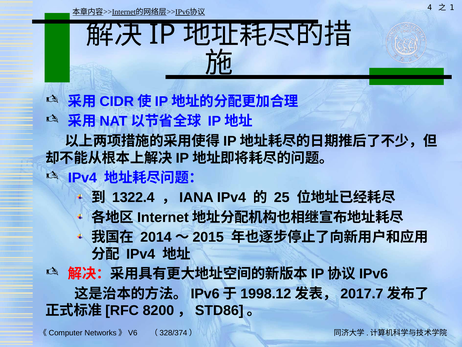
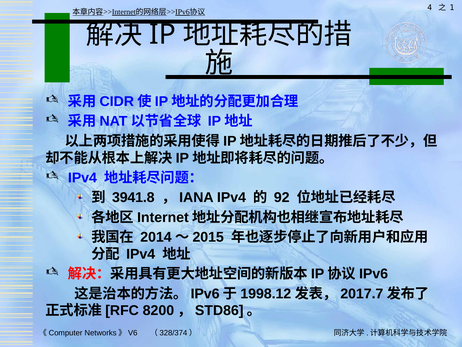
1322.4: 1322.4 -> 3941.8
25: 25 -> 92
